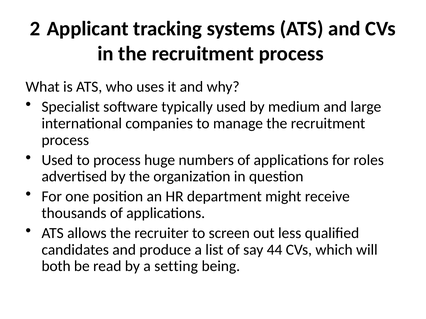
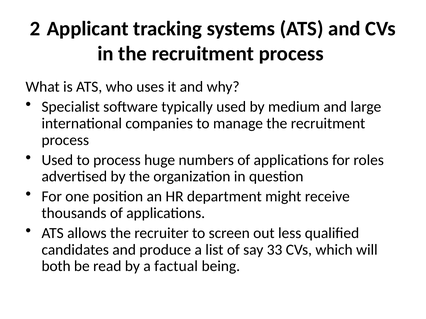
44: 44 -> 33
setting: setting -> factual
